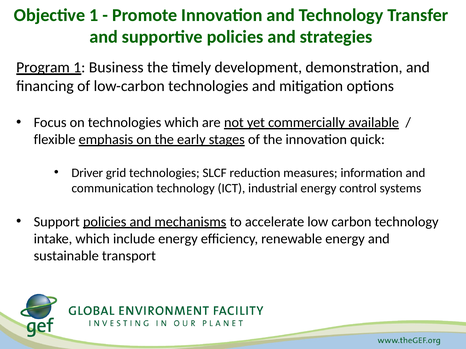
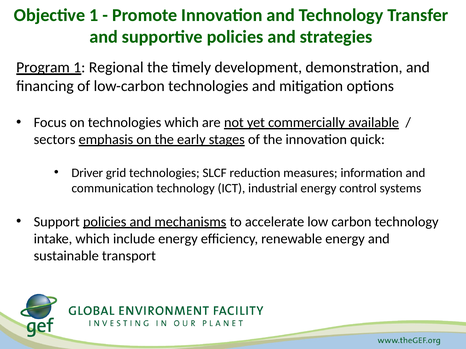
Business: Business -> Regional
flexible: flexible -> sectors
